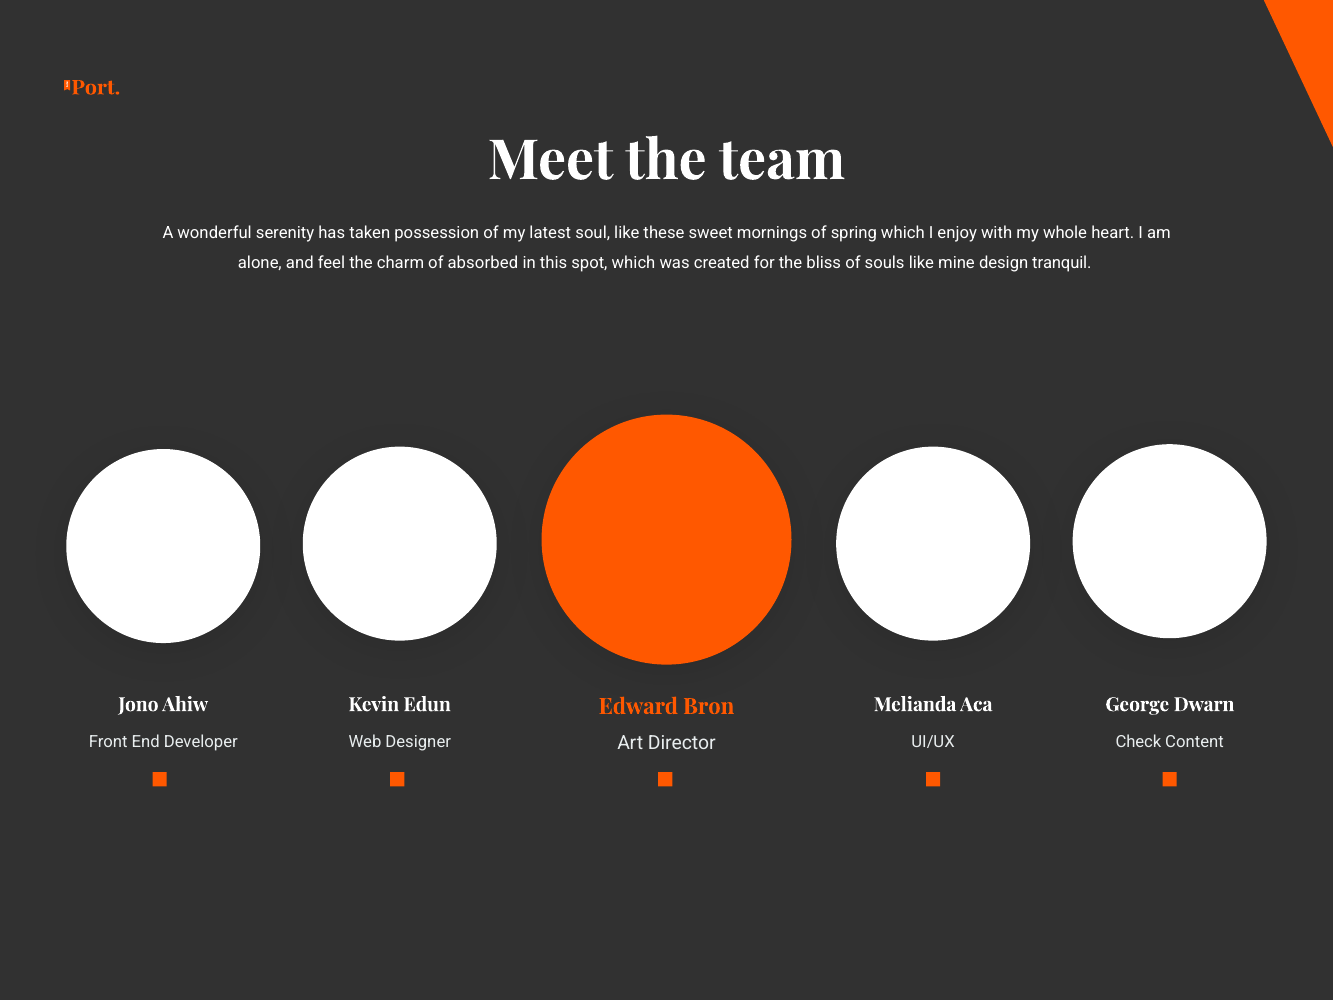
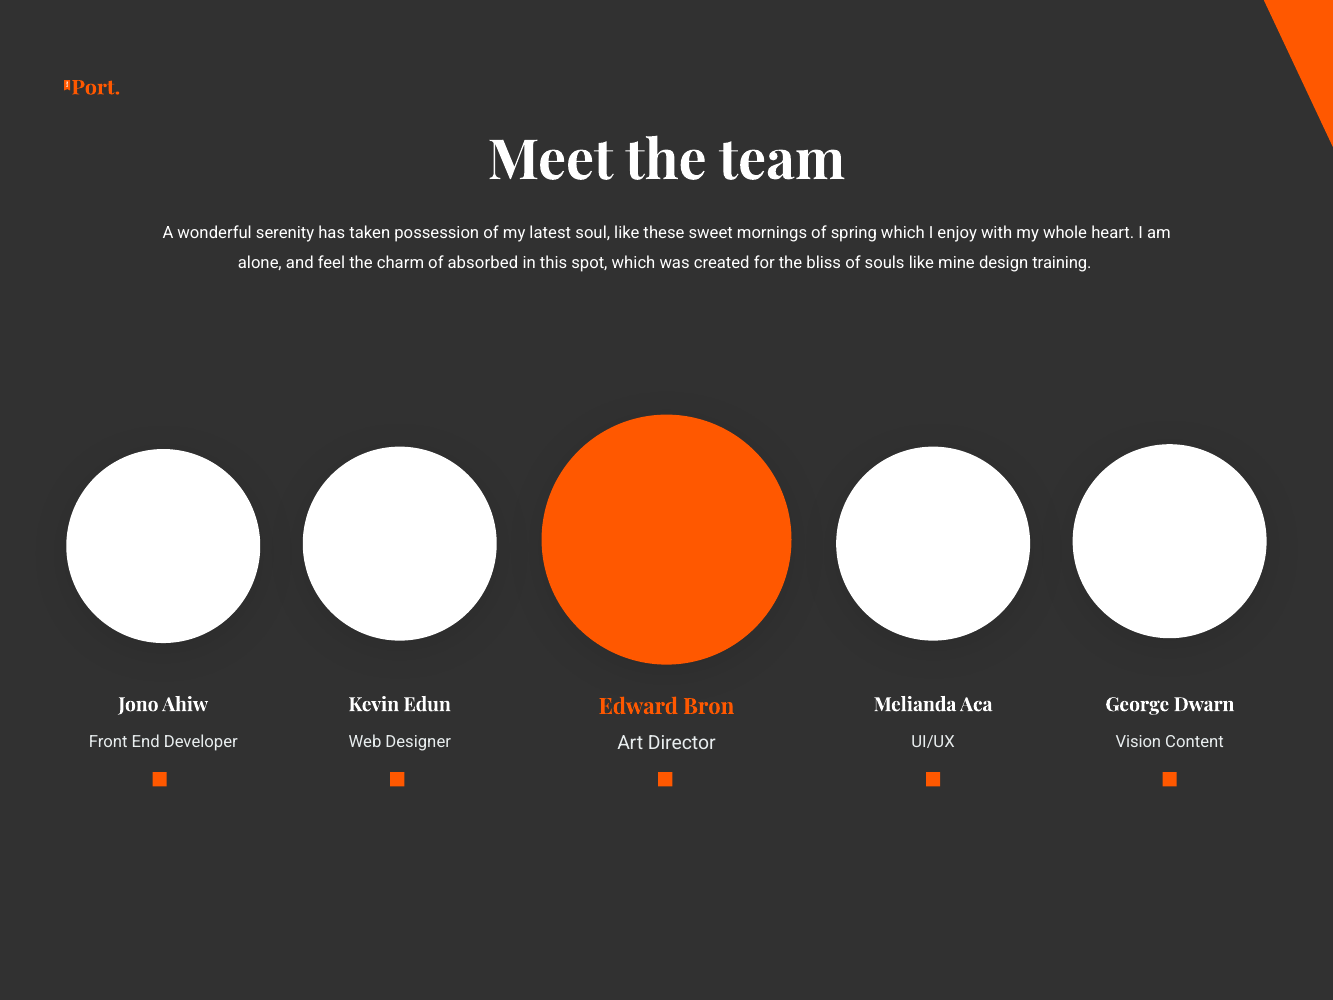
tranquil: tranquil -> training
Check: Check -> Vision
